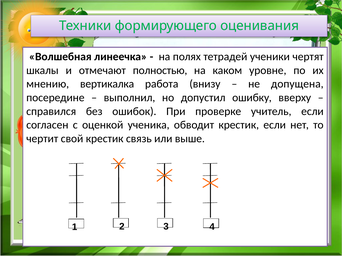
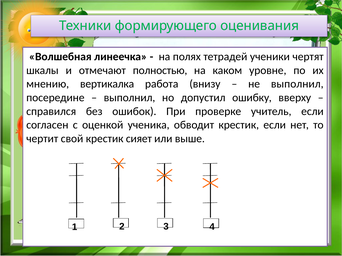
не допущена: допущена -> выполнил
связь: связь -> сияет
